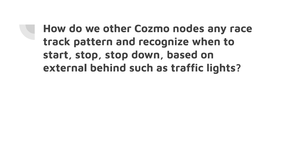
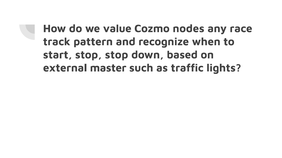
other: other -> value
behind: behind -> master
